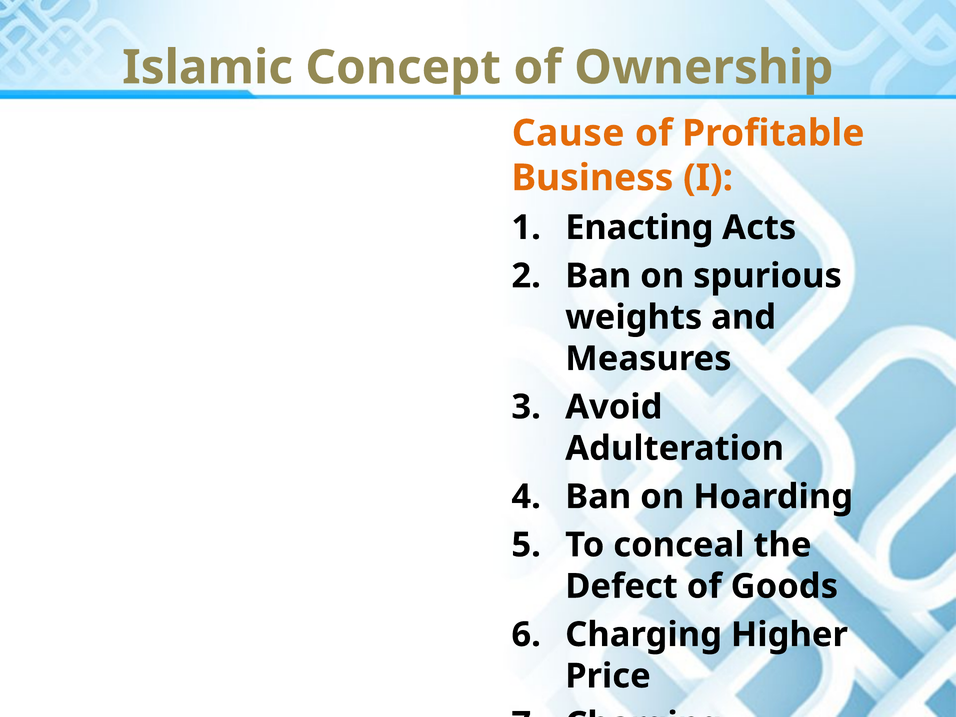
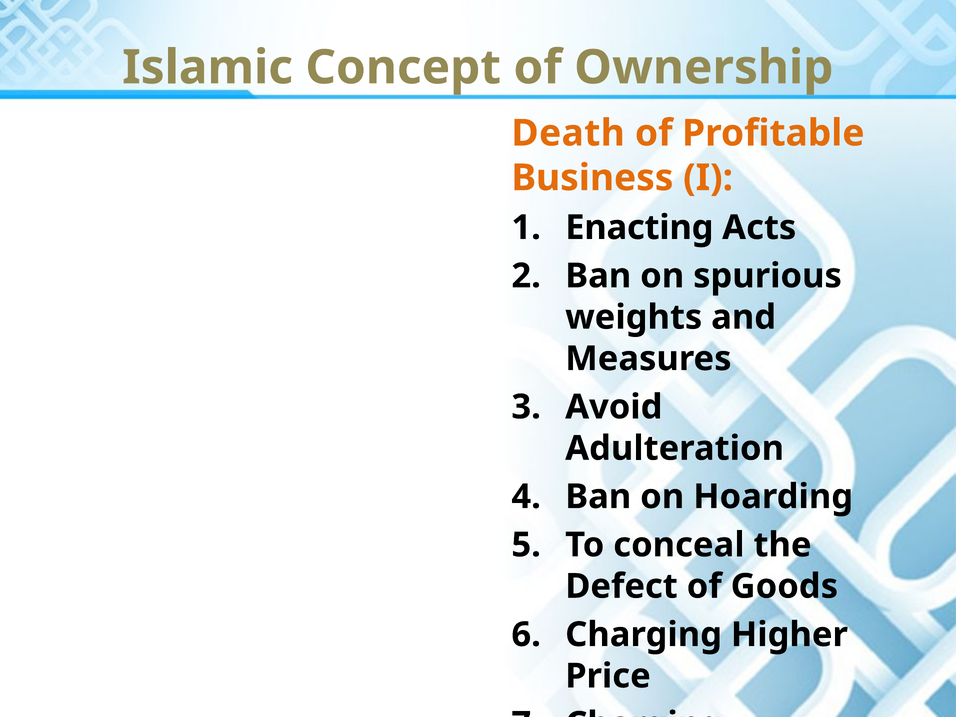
Cause: Cause -> Death
